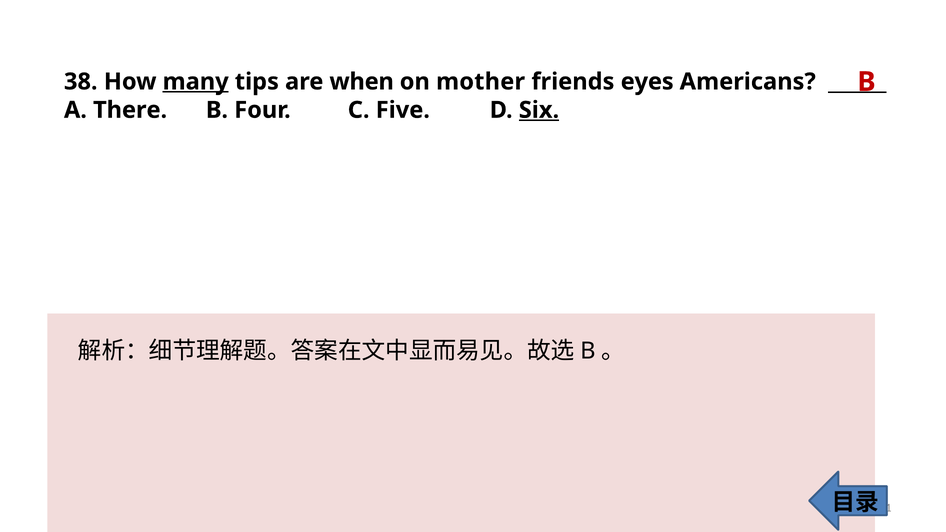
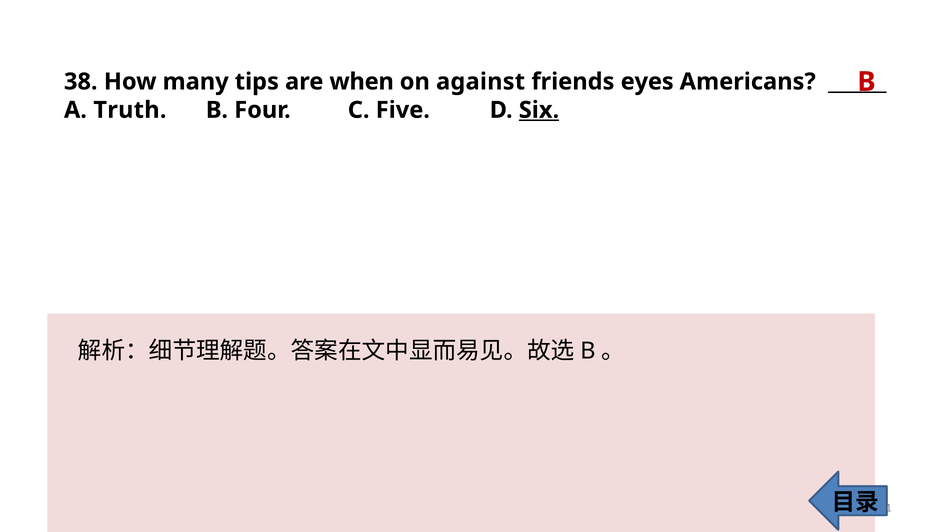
many underline: present -> none
mother: mother -> against
There: There -> Truth
